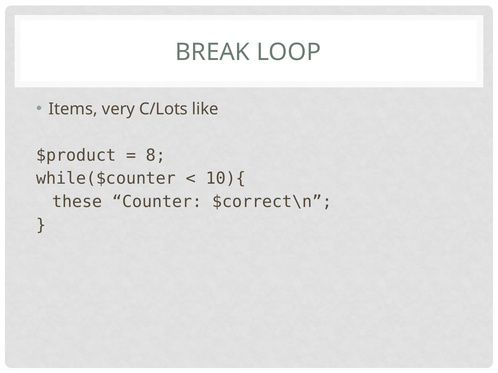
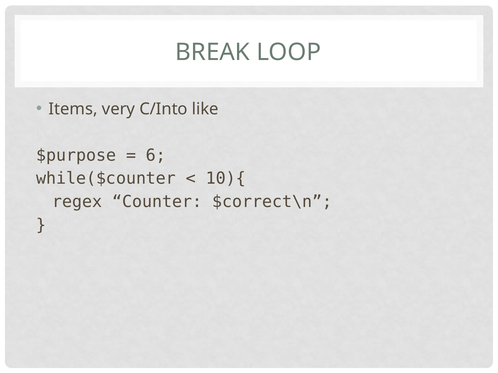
C/Lots: C/Lots -> C/Into
$product: $product -> $purpose
8: 8 -> 6
these: these -> regex
